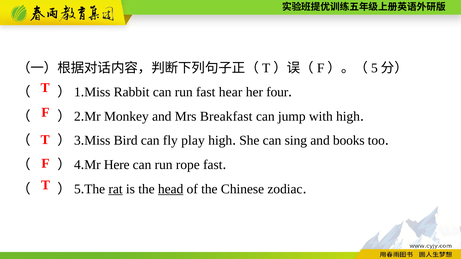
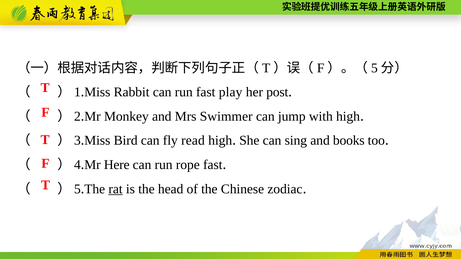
hear: hear -> play
four: four -> post
Breakfast: Breakfast -> Swimmer
play: play -> read
head underline: present -> none
